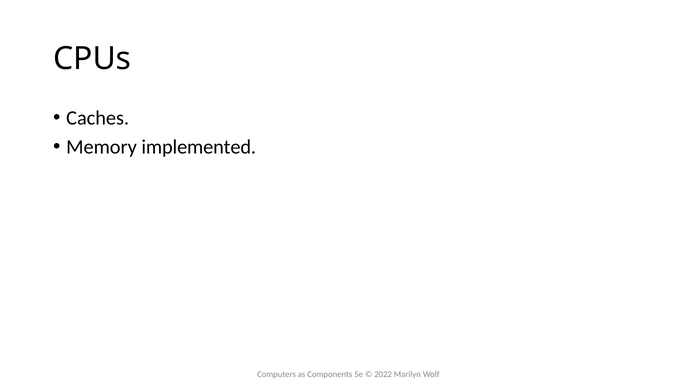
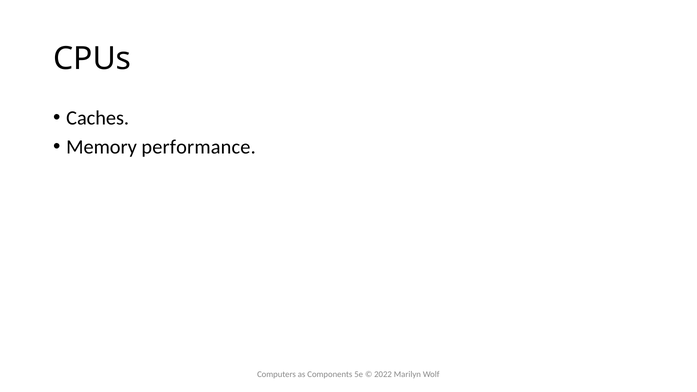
implemented: implemented -> performance
